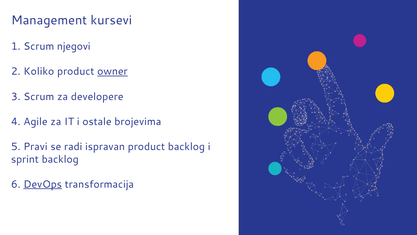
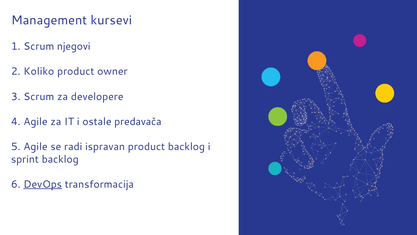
owner underline: present -> none
brojevima: brojevima -> predavača
5 Pravi: Pravi -> Agile
